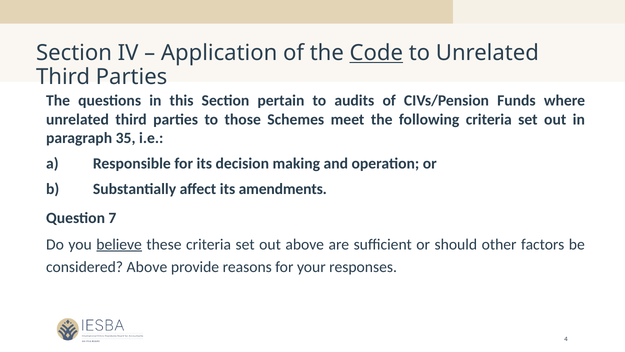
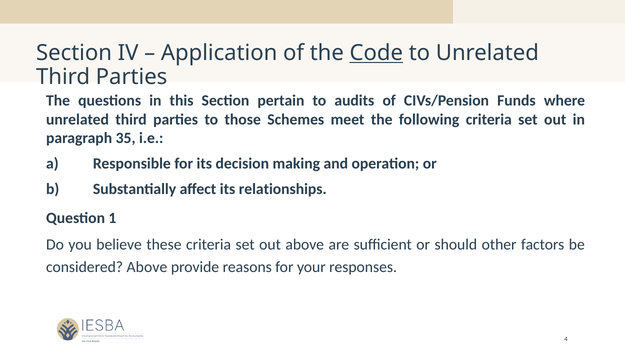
amendments: amendments -> relationships
7: 7 -> 1
believe underline: present -> none
